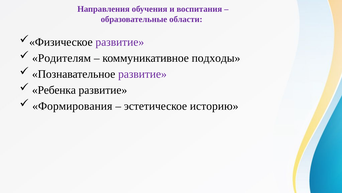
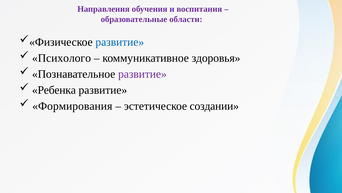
развитие at (120, 42) colour: purple -> blue
Родителям: Родителям -> Психолого
подходы: подходы -> здоровья
историю: историю -> создании
